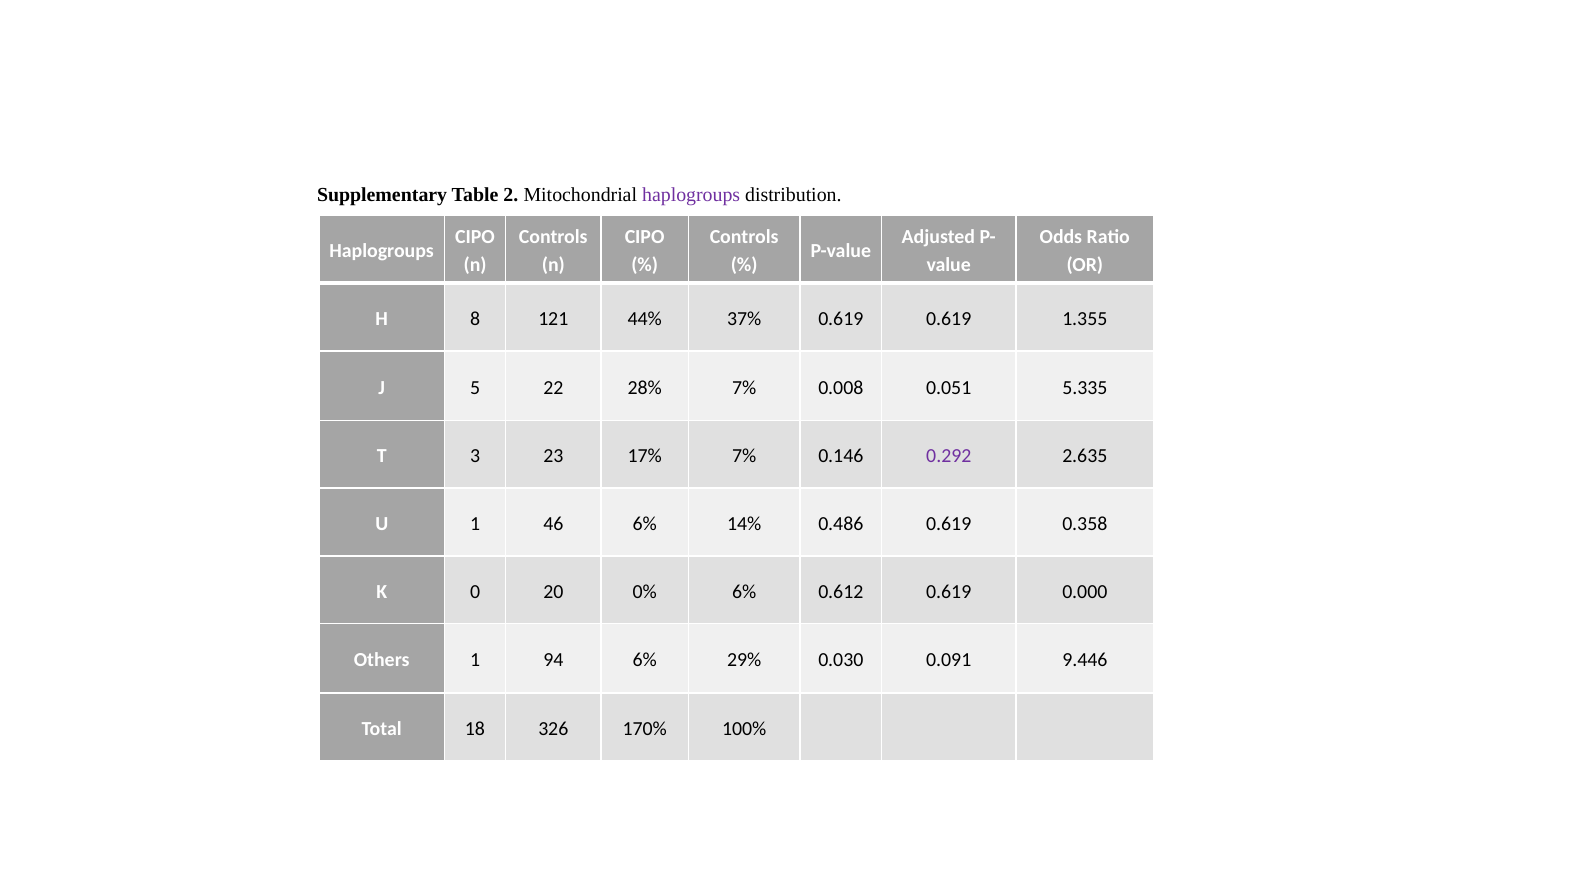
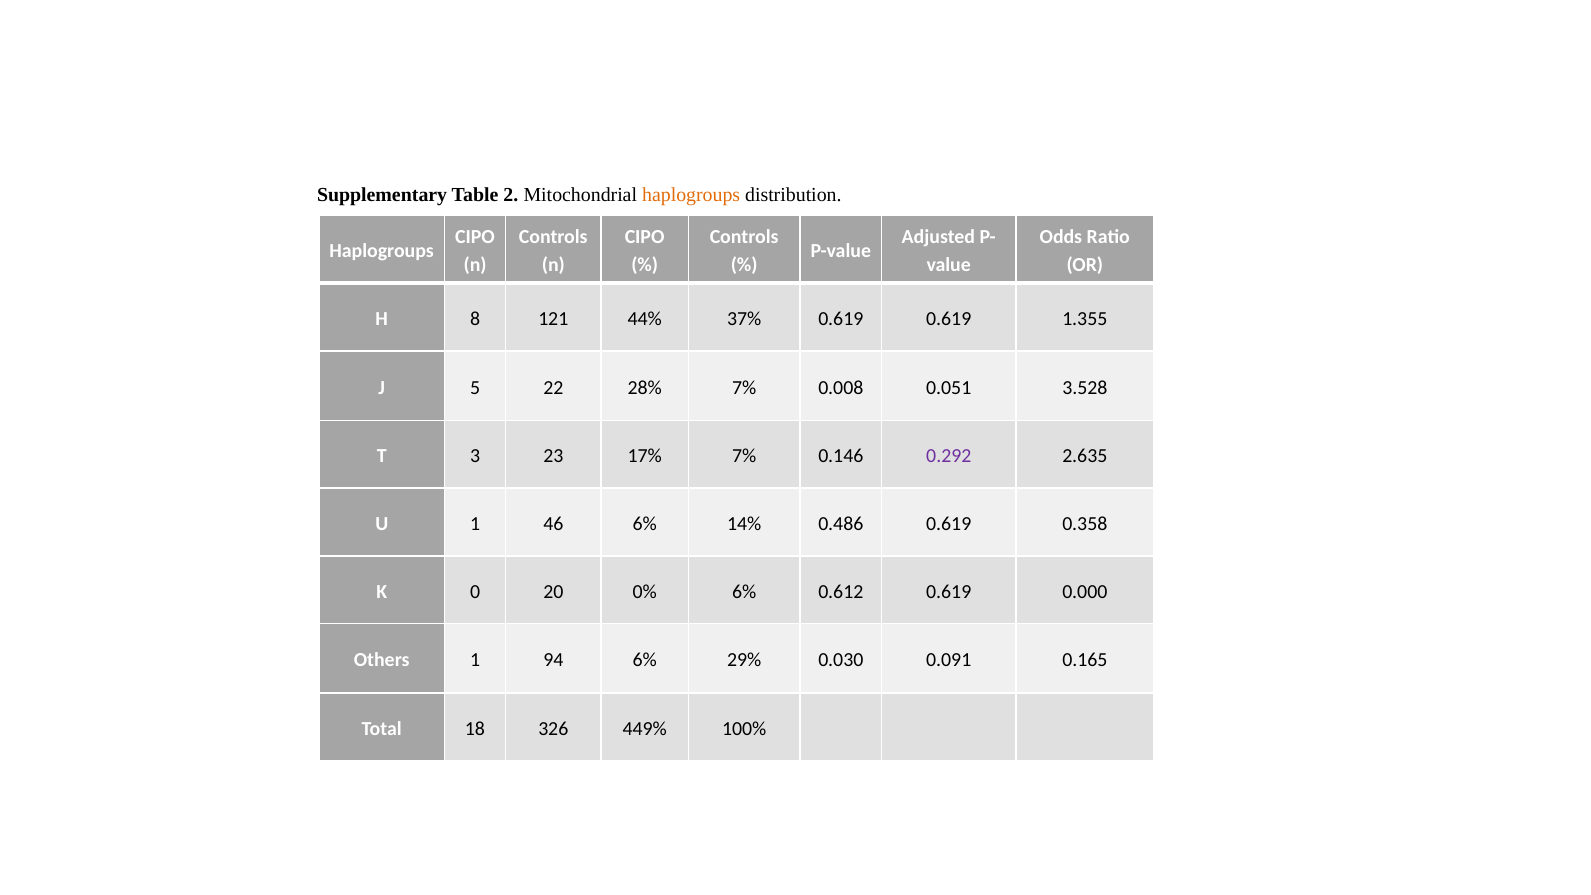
haplogroups at (691, 194) colour: purple -> orange
5.335: 5.335 -> 3.528
9.446: 9.446 -> 0.165
170%: 170% -> 449%
